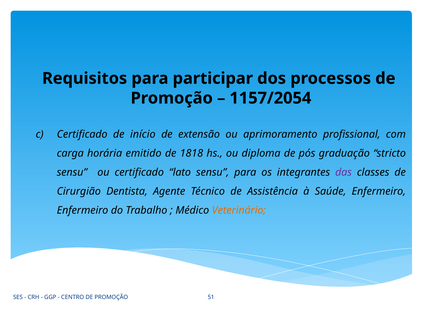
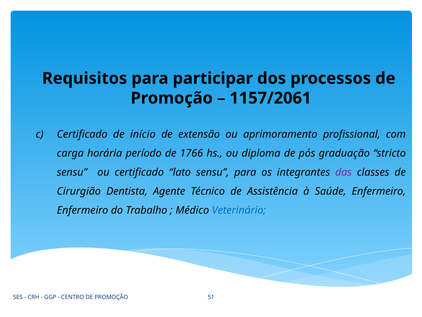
1157/2054: 1157/2054 -> 1157/2061
emitido: emitido -> período
1818: 1818 -> 1766
Veterinário colour: orange -> blue
